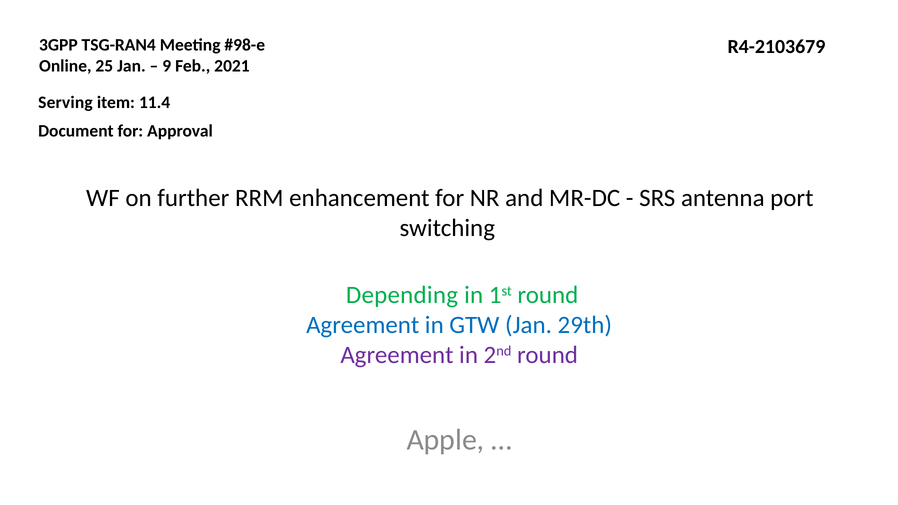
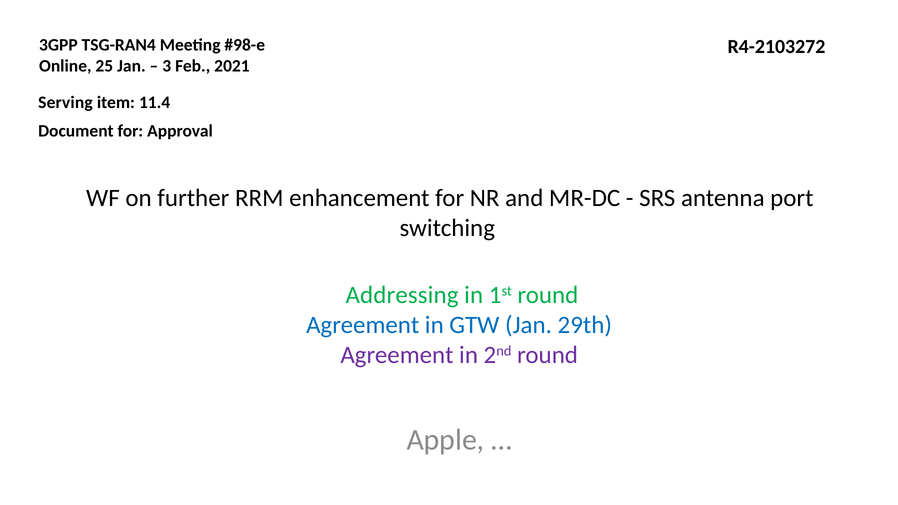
R4-2103679: R4-2103679 -> R4-2103272
9: 9 -> 3
Depending: Depending -> Addressing
